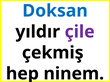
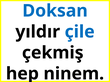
çile colour: purple -> blue
